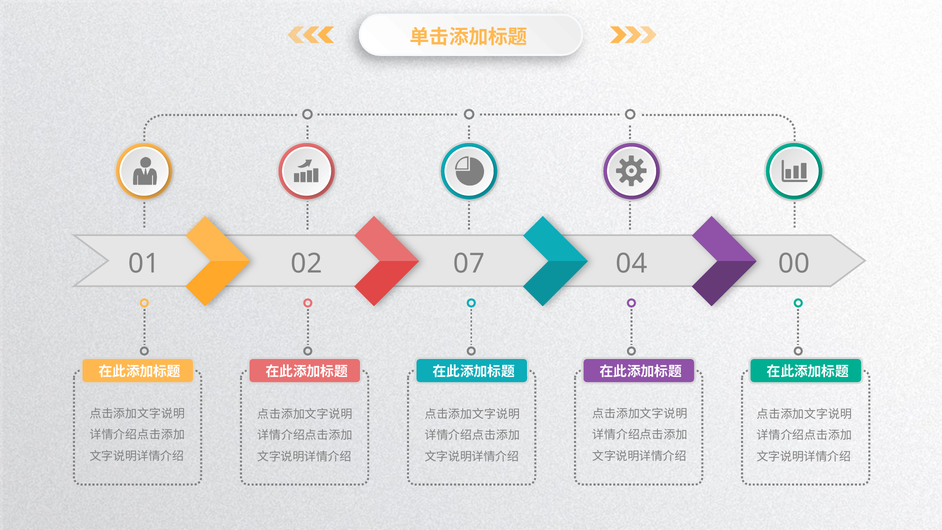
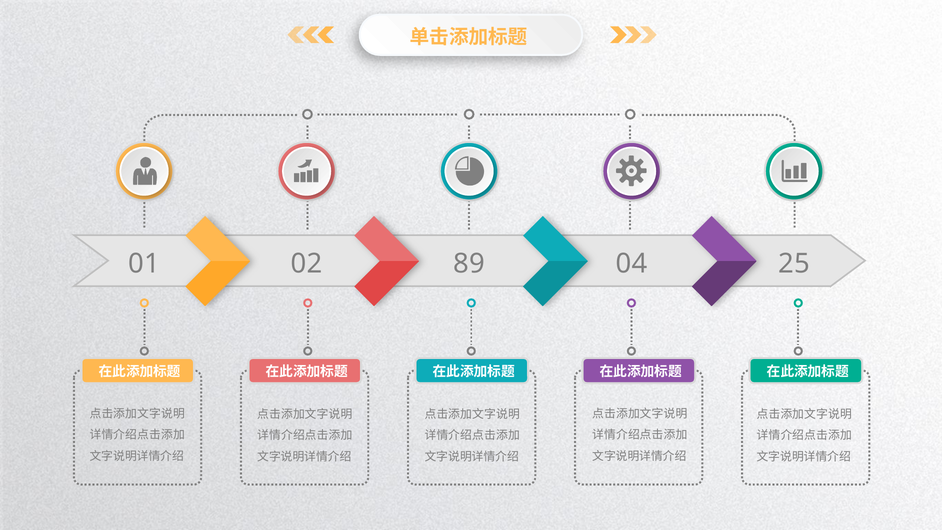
07: 07 -> 89
00: 00 -> 25
